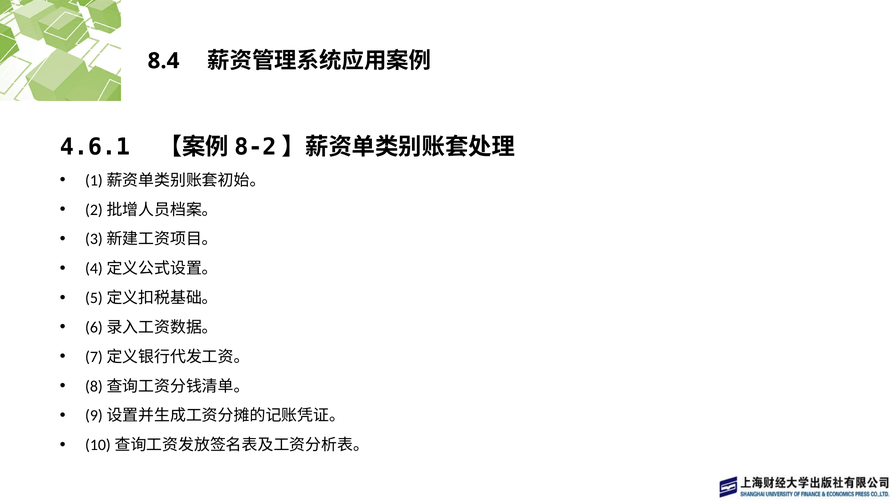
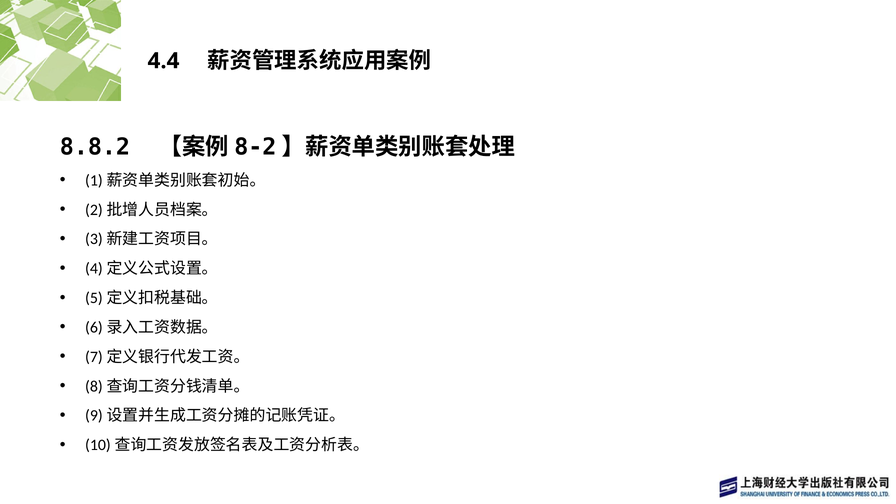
8.4: 8.4 -> 4.4
4.6.1: 4.6.1 -> 8.8.2
